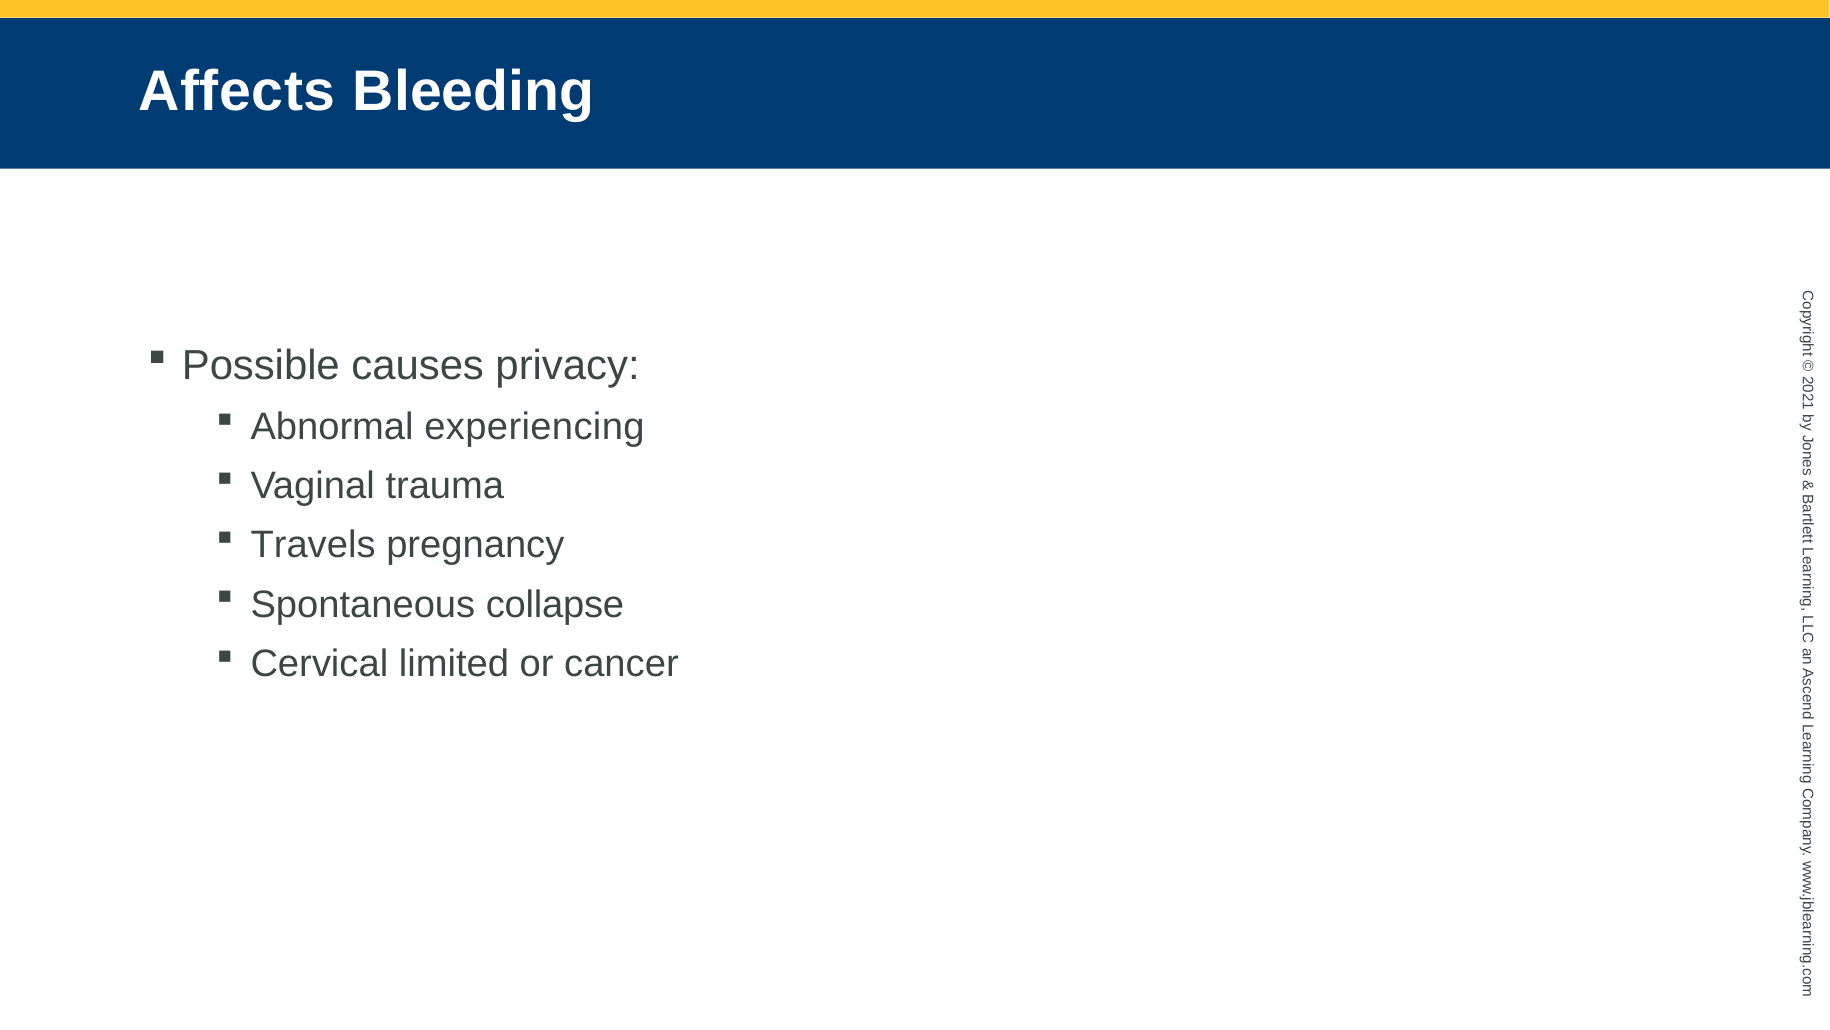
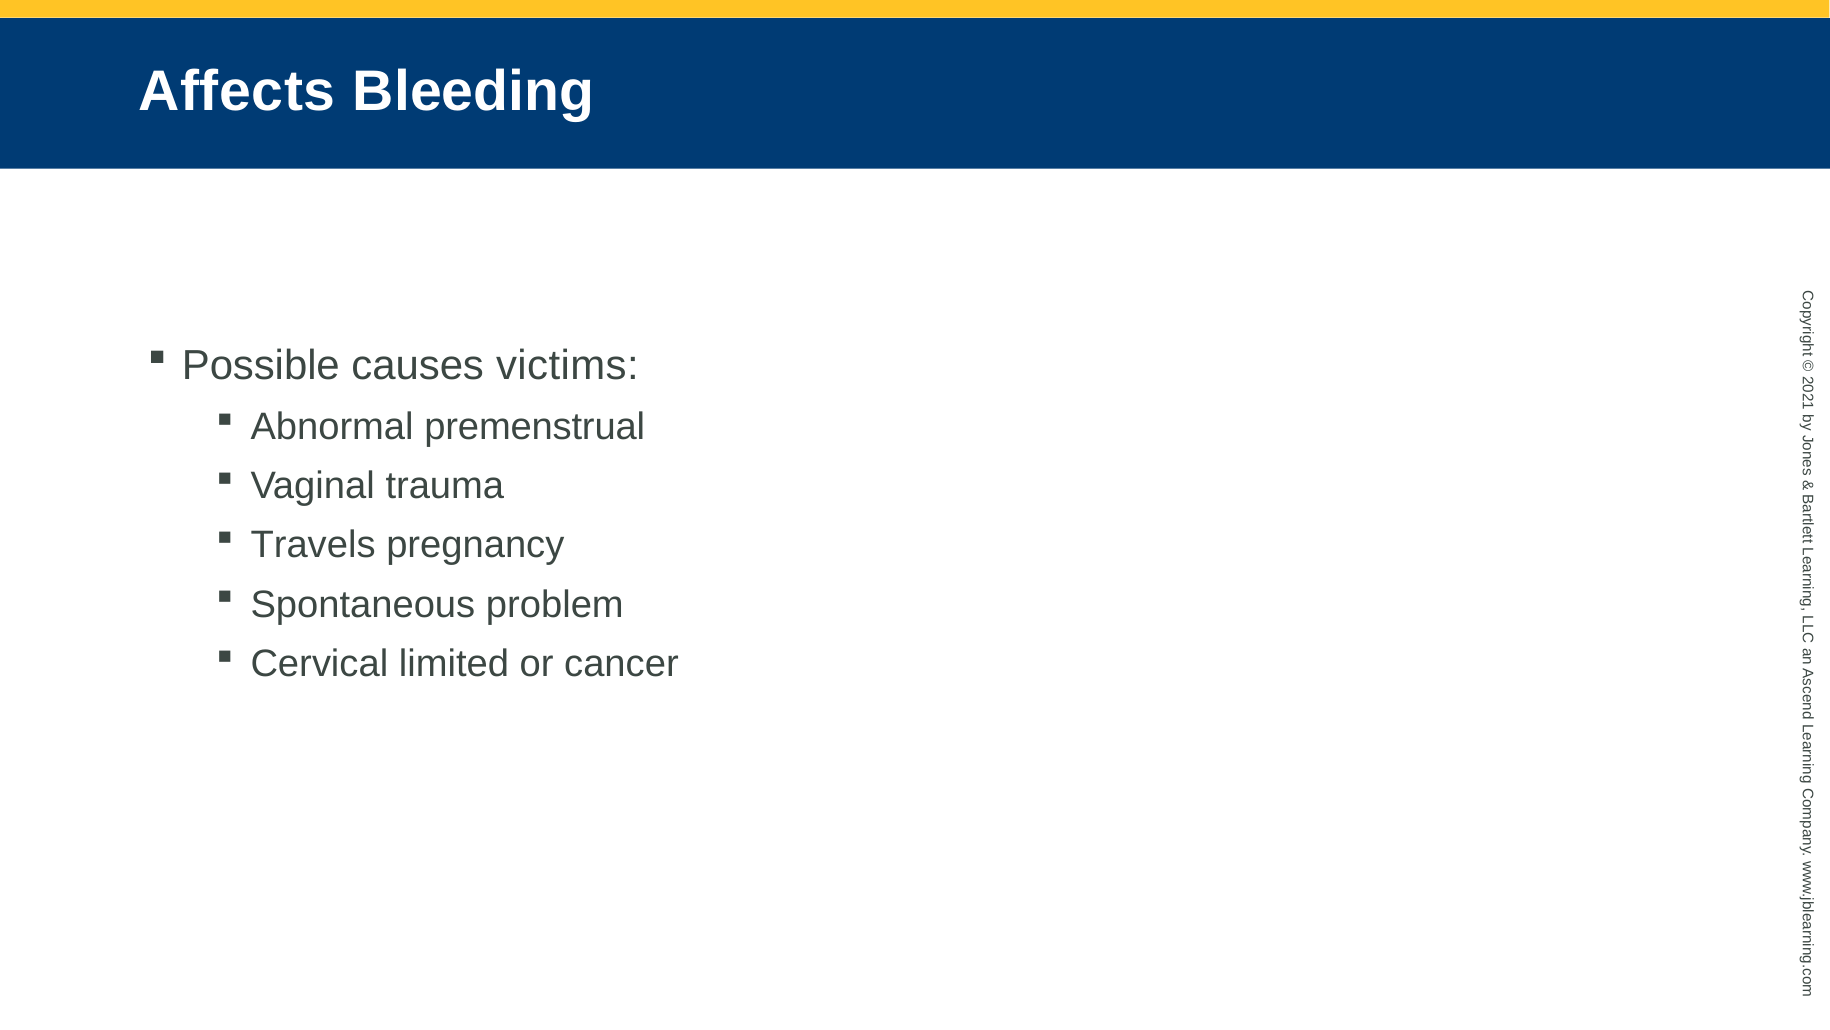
privacy: privacy -> victims
experiencing: experiencing -> premenstrual
collapse: collapse -> problem
